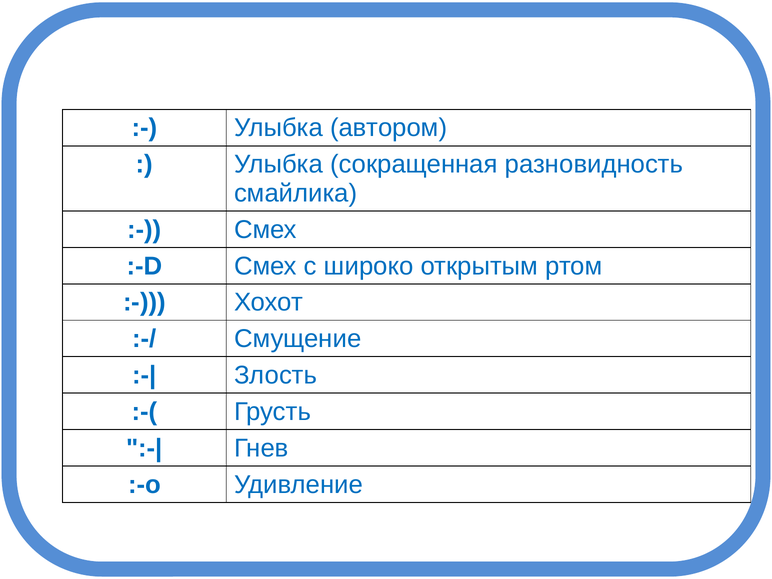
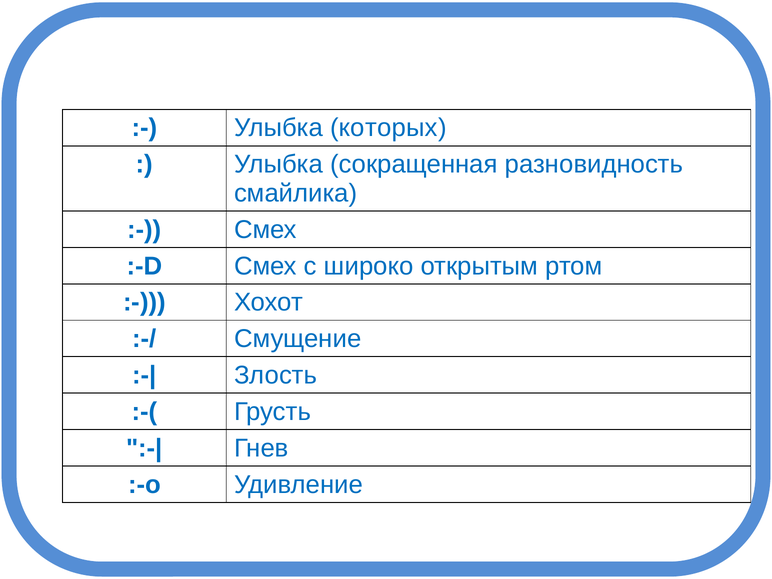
автором: автором -> которых
